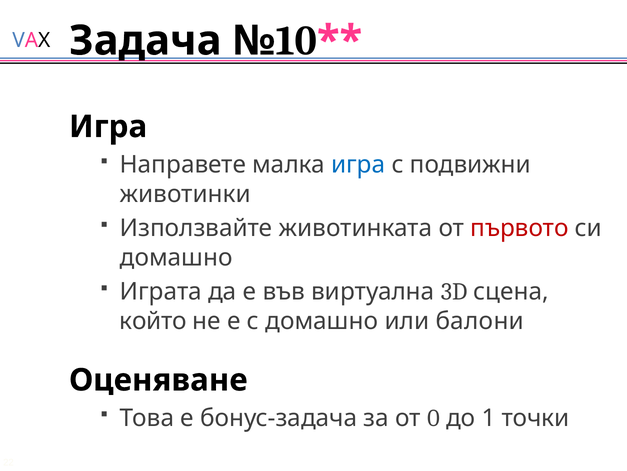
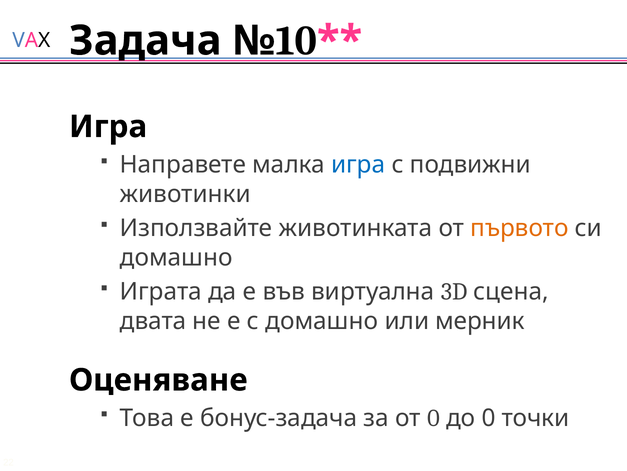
първото colour: red -> orange
който: който -> двата
балони: балони -> мерник
до 1: 1 -> 0
